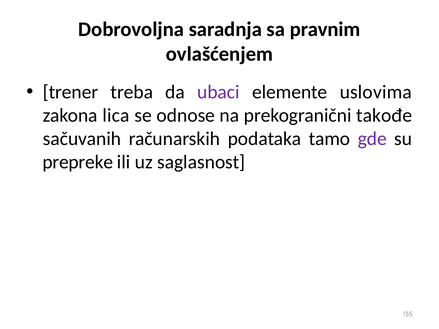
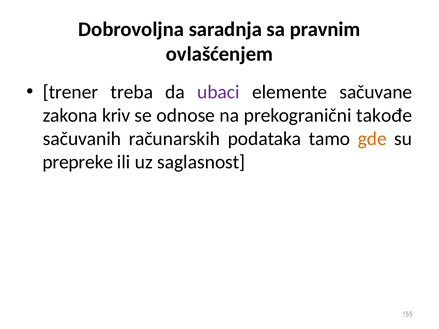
uslovima: uslovima -> sačuvane
lica: lica -> kriv
gde colour: purple -> orange
